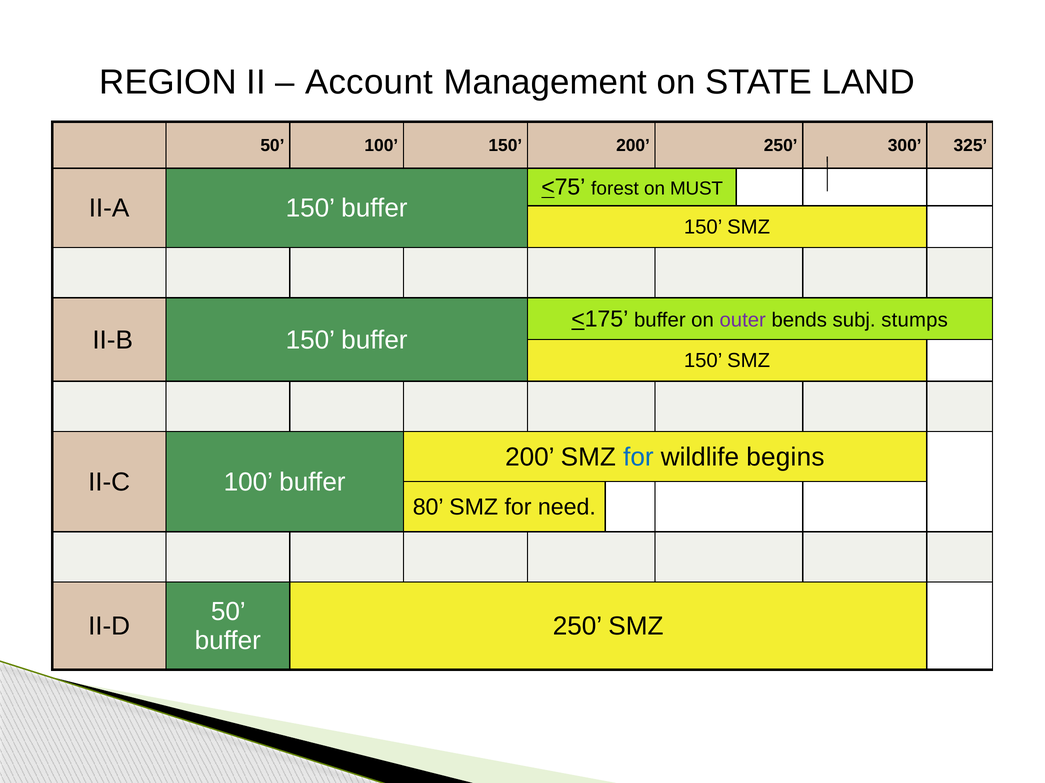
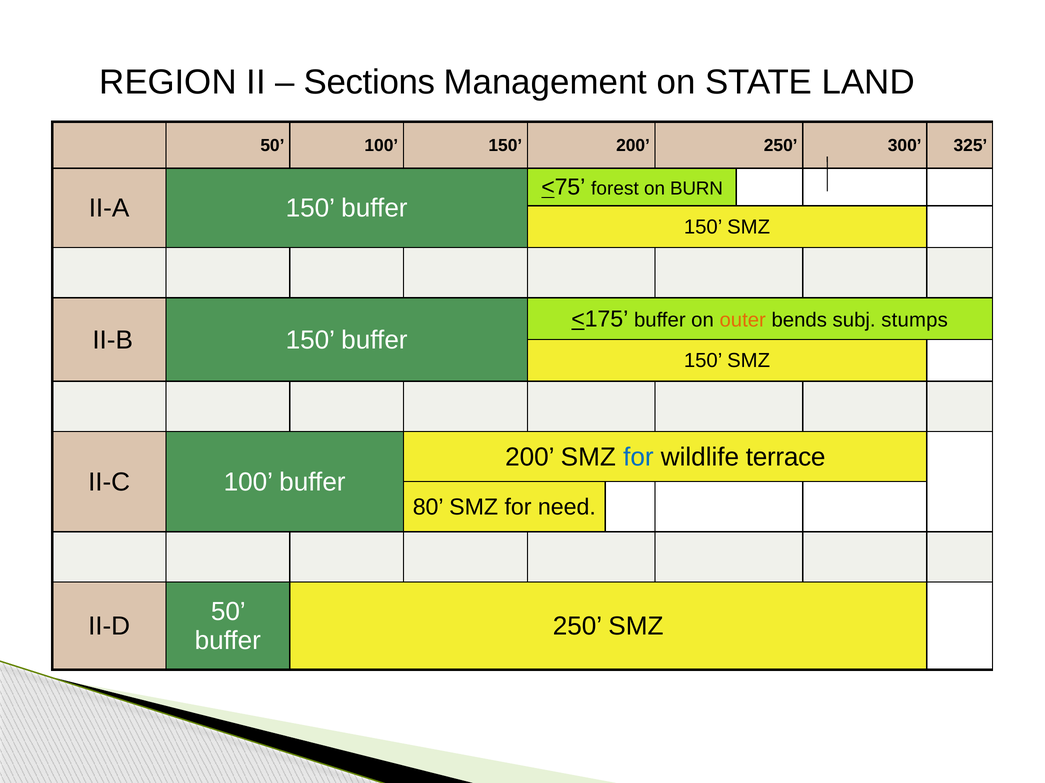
Account: Account -> Sections
MUST: MUST -> BURN
outer colour: purple -> orange
begins: begins -> terrace
